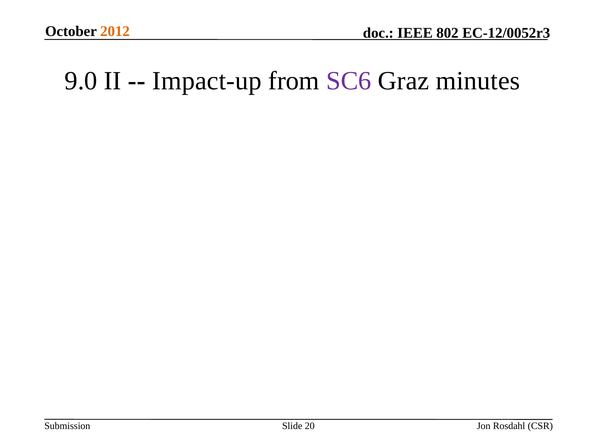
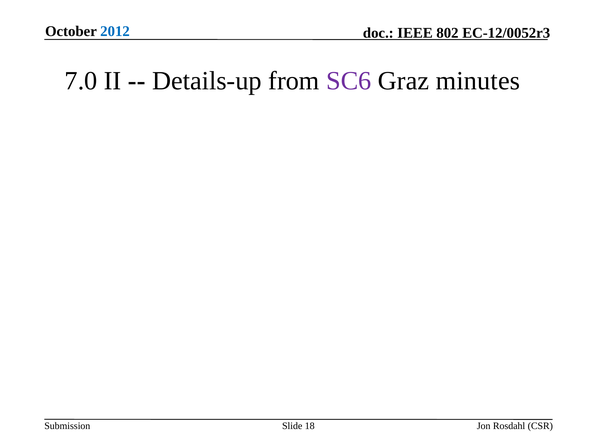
2012 colour: orange -> blue
9.0: 9.0 -> 7.0
Impact-up: Impact-up -> Details-up
20: 20 -> 18
